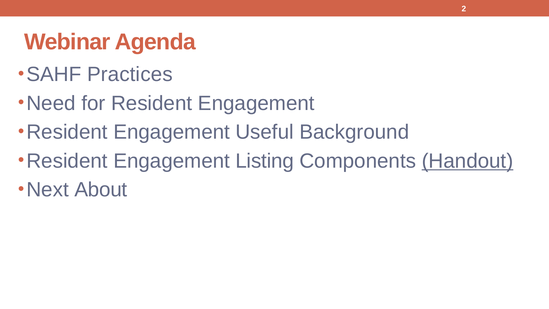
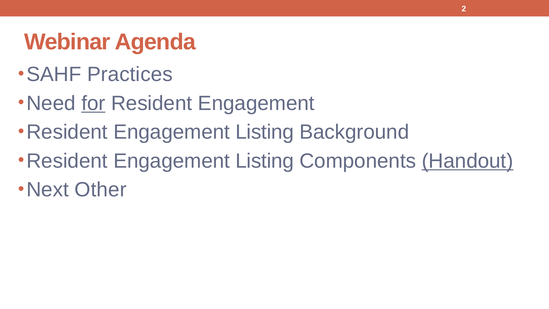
for underline: none -> present
Useful at (265, 132): Useful -> Listing
About: About -> Other
